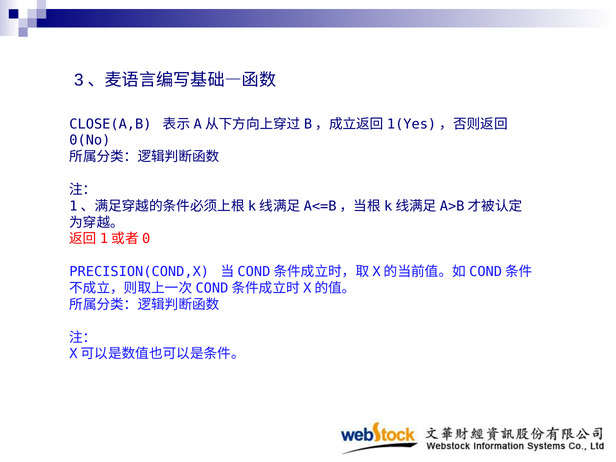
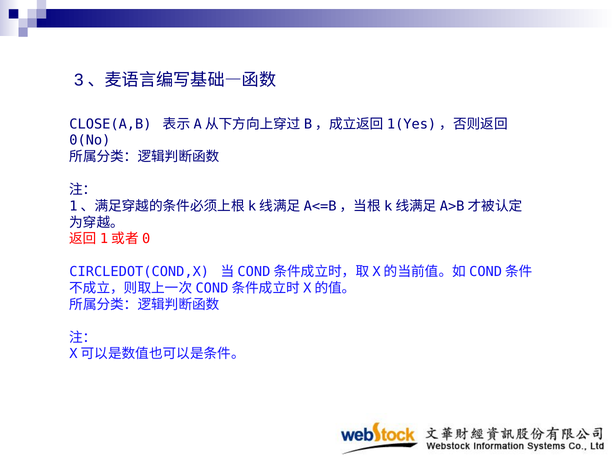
PRECISION(COND,X: PRECISION(COND,X -> CIRCLEDOT(COND,X
